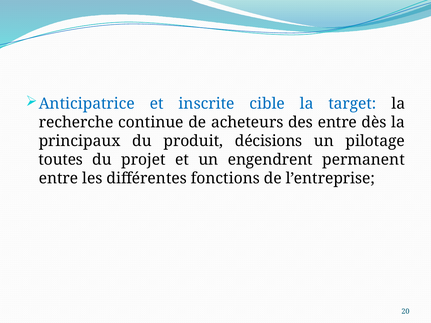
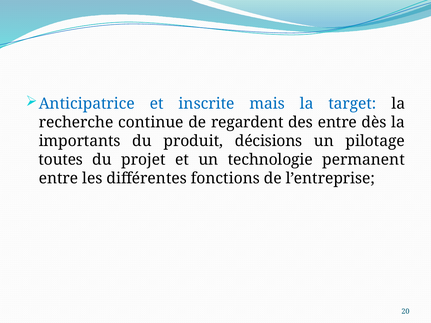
cible: cible -> mais
acheteurs: acheteurs -> regardent
principaux: principaux -> importants
engendrent: engendrent -> technologie
